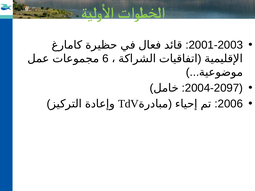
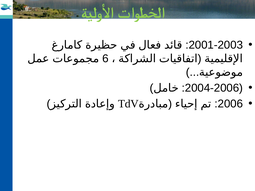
2004-2097: 2004-2097 -> 2004-2006
